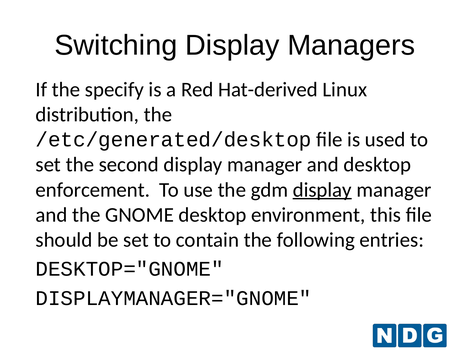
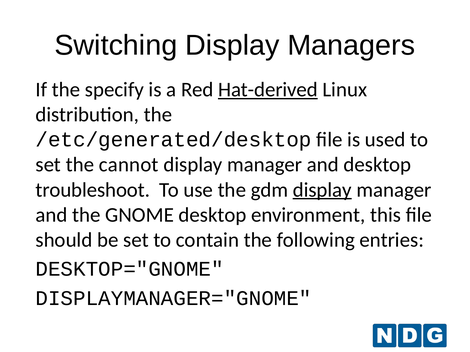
Hat-derived underline: none -> present
second: second -> cannot
enforcement: enforcement -> troubleshoot
